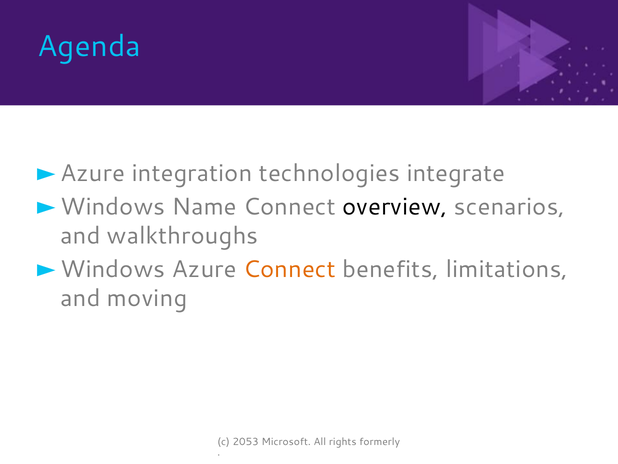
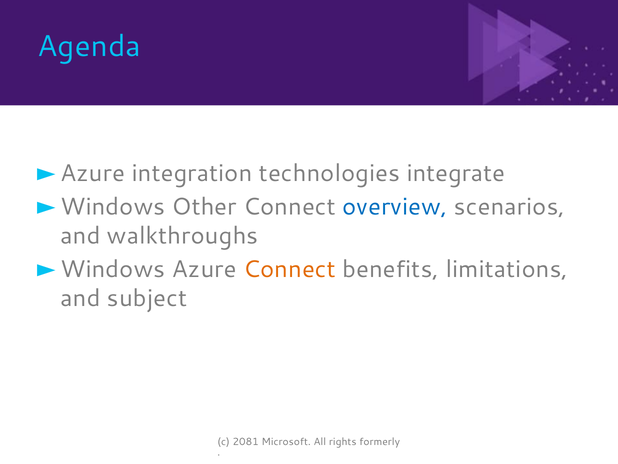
Name: Name -> Other
overview colour: black -> blue
moving: moving -> subject
2053: 2053 -> 2081
